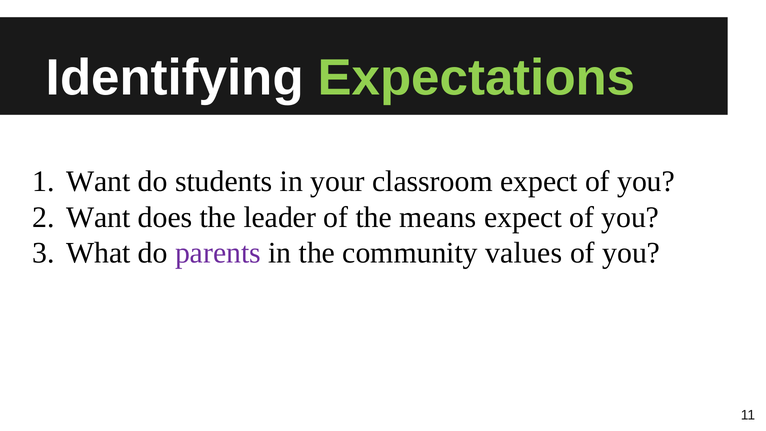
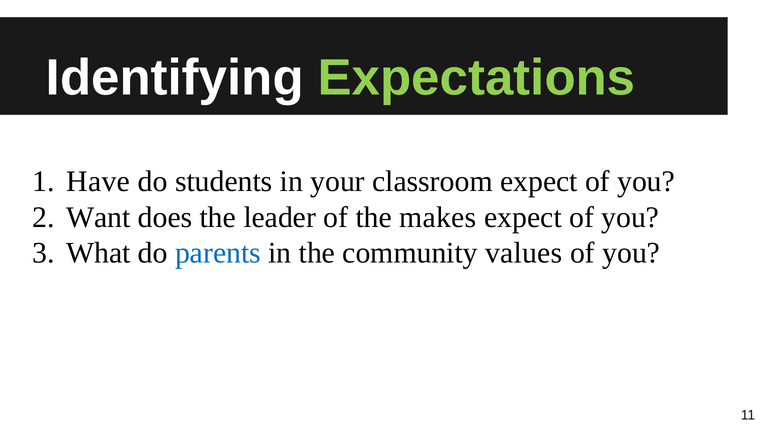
Want at (98, 182): Want -> Have
means: means -> makes
parents colour: purple -> blue
